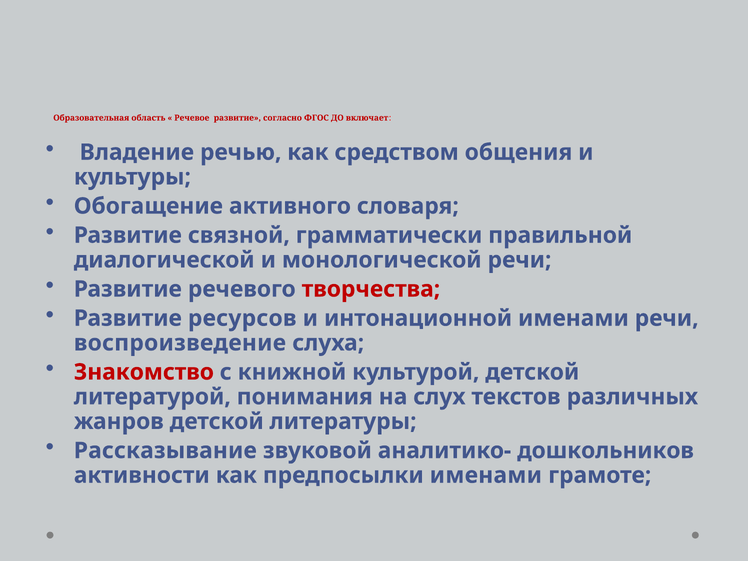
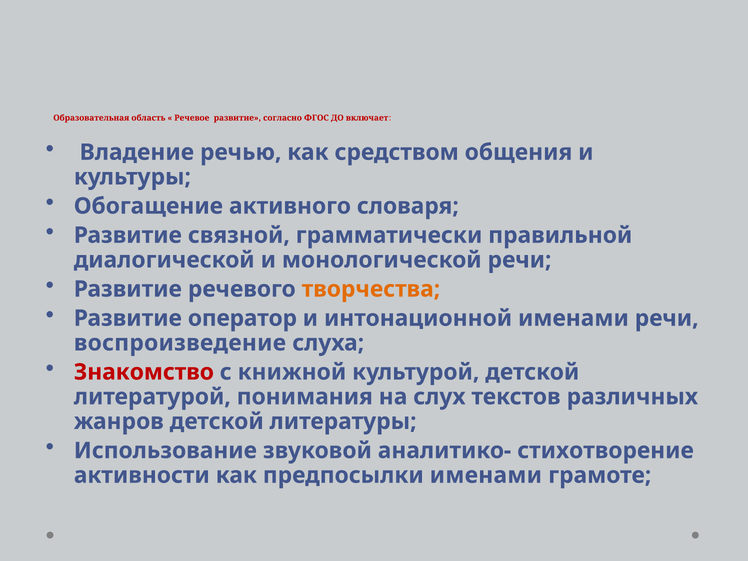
творчества colour: red -> orange
ресурсов: ресурсов -> оператор
Рассказывание: Рассказывание -> Использование
дошкольников: дошкольников -> стихотворение
